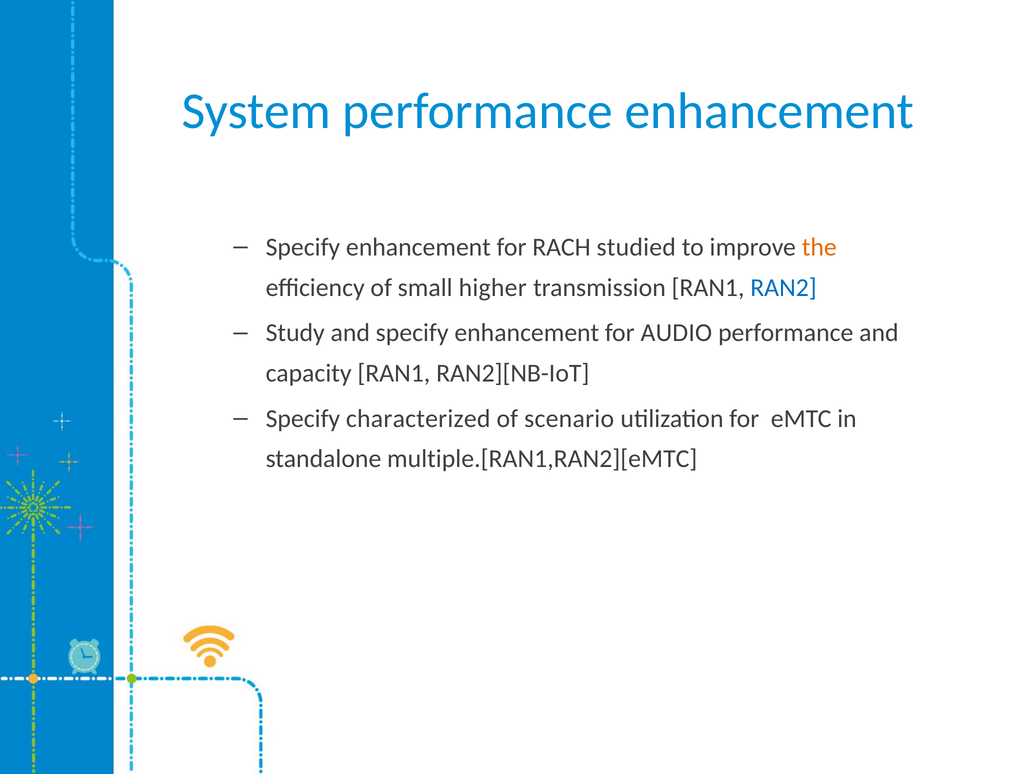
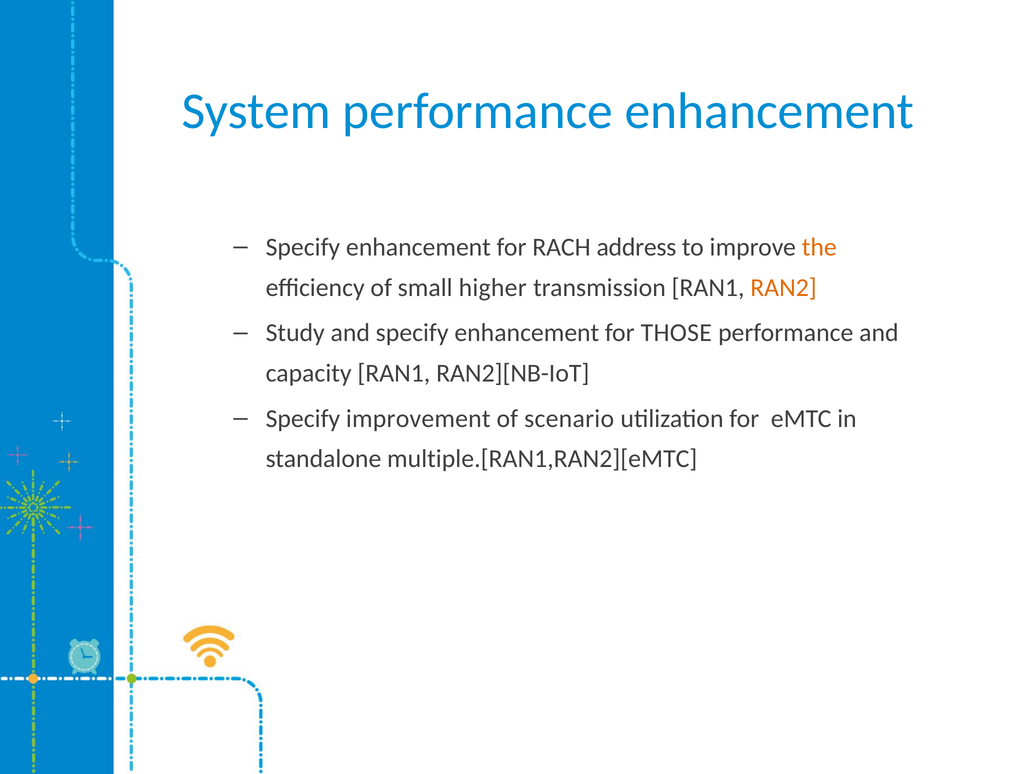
studied: studied -> address
RAN2 colour: blue -> orange
AUDIO: AUDIO -> THOSE
characterized: characterized -> improvement
